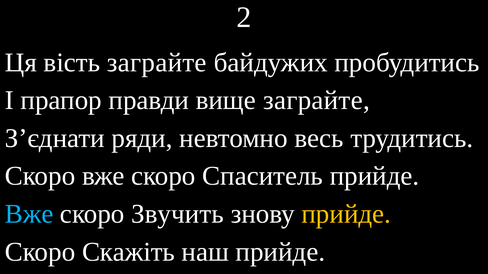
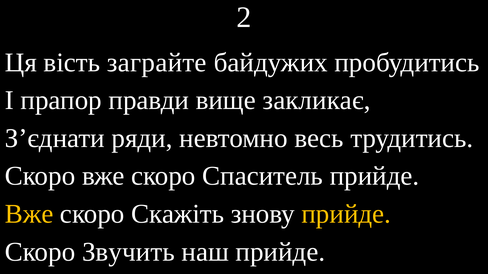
вище заграйте: заграйте -> закликає
Вже at (29, 214) colour: light blue -> yellow
Звучить: Звучить -> Скажіть
Скажіть: Скажіть -> Звучить
